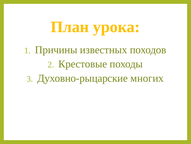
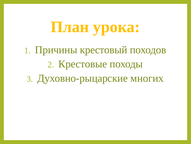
известных: известных -> крестовый
